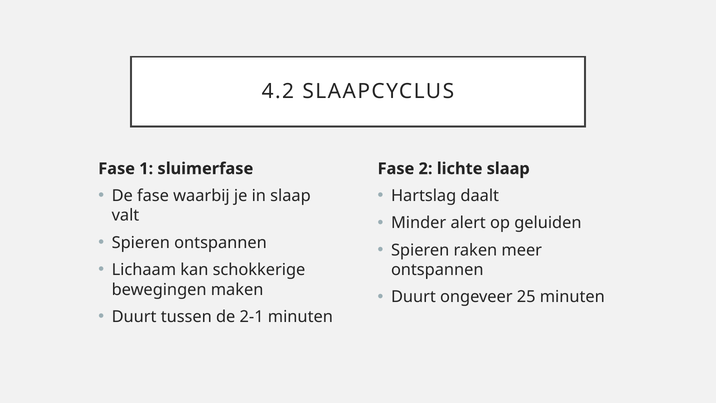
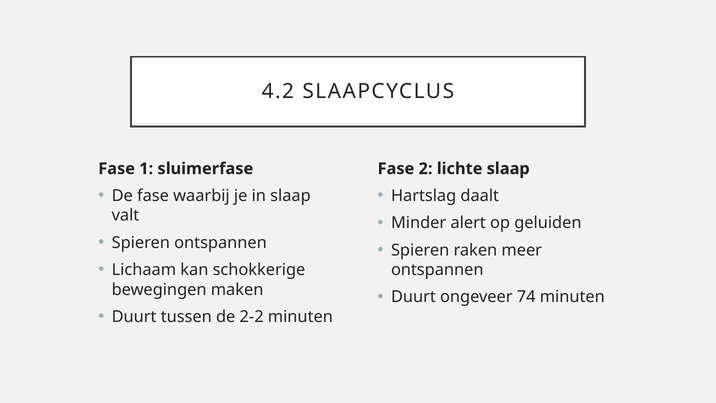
25: 25 -> 74
2-1: 2-1 -> 2-2
